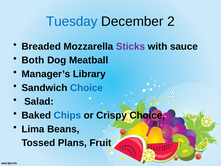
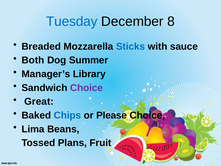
2: 2 -> 8
Sticks colour: purple -> blue
Meatball: Meatball -> Summer
Choice at (86, 88) colour: blue -> purple
Salad: Salad -> Great
Crispy: Crispy -> Please
